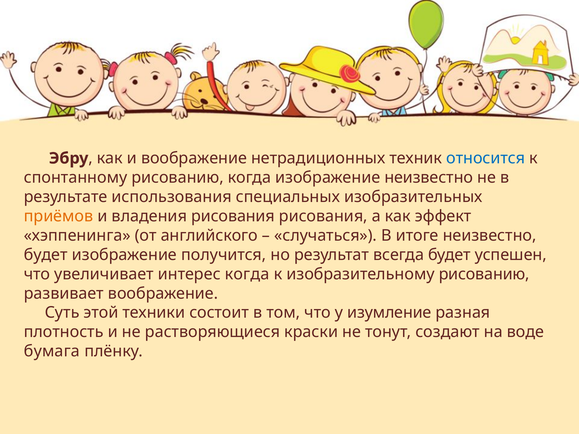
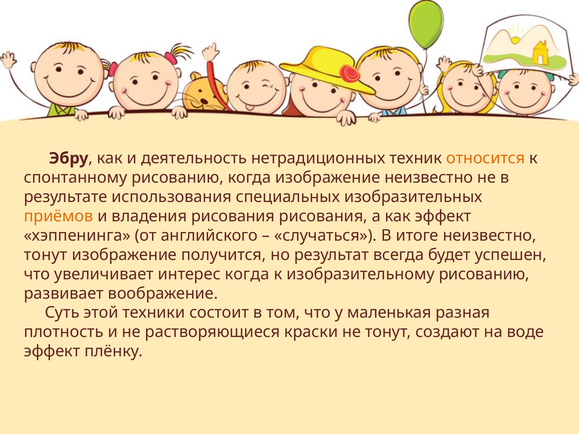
и воображение: воображение -> деятельность
относится colour: blue -> orange
будет at (46, 255): будет -> тонут
изумление: изумление -> маленькая
бумага at (52, 351): бумага -> эффект
